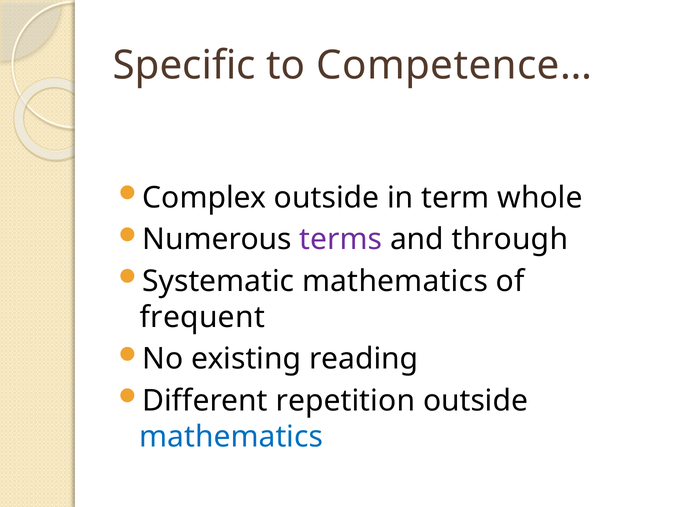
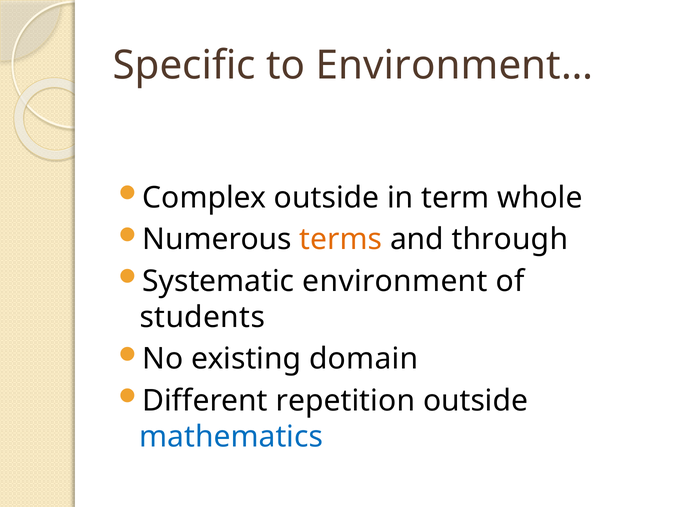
Competence…: Competence… -> Environment…
terms colour: purple -> orange
Systematic mathematics: mathematics -> environment
frequent: frequent -> students
reading: reading -> domain
